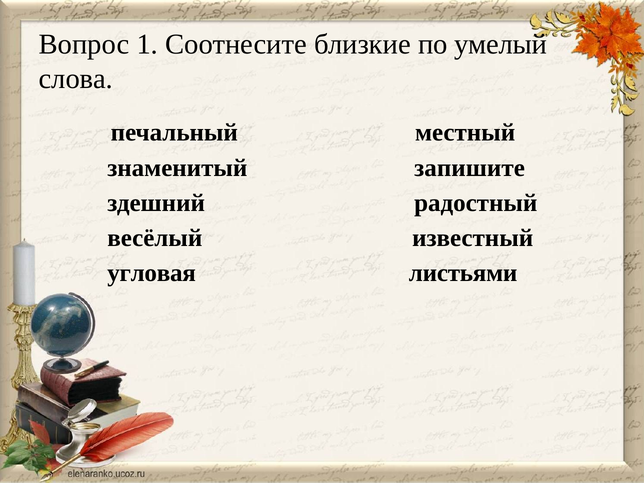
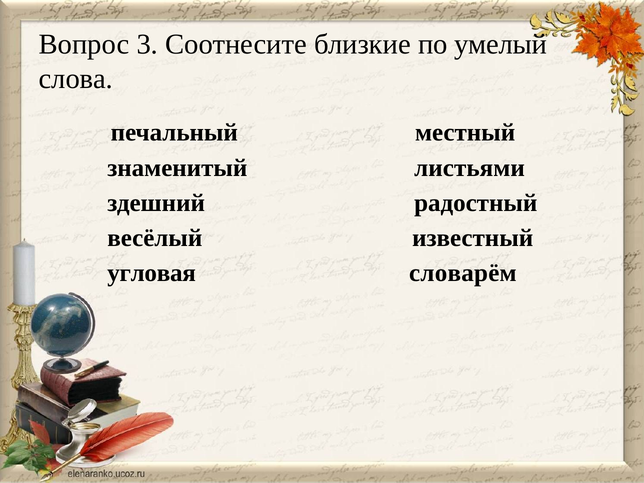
1: 1 -> 3
запишите: запишите -> листьями
листьями: листьями -> словарём
